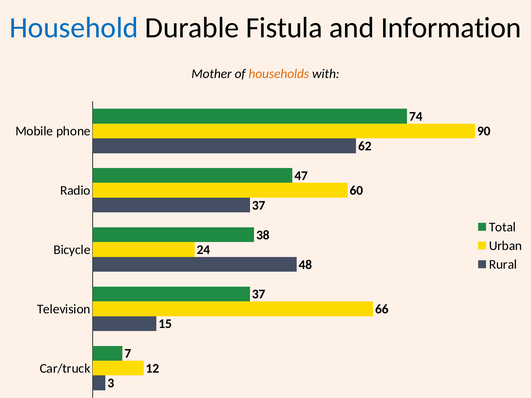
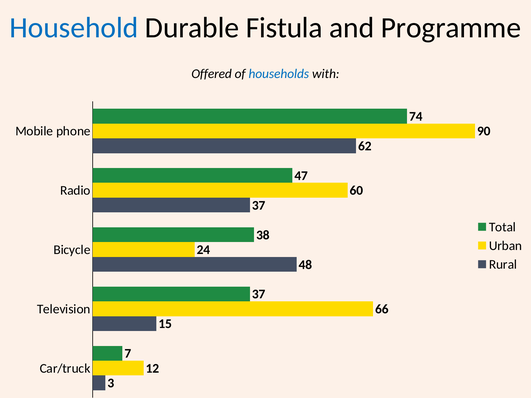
Information: Information -> Programme
Mother: Mother -> Offered
households colour: orange -> blue
